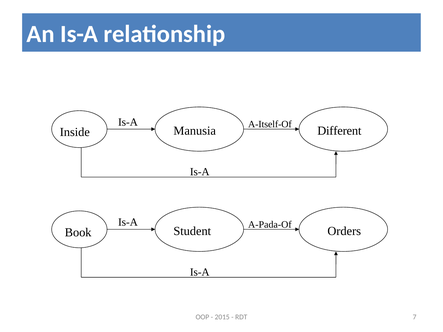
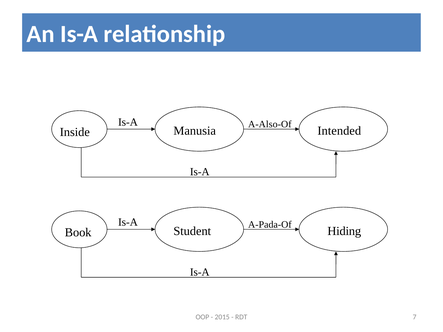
A-Itself-Of: A-Itself-Of -> A-Also-Of
Different: Different -> Intended
Orders: Orders -> Hiding
